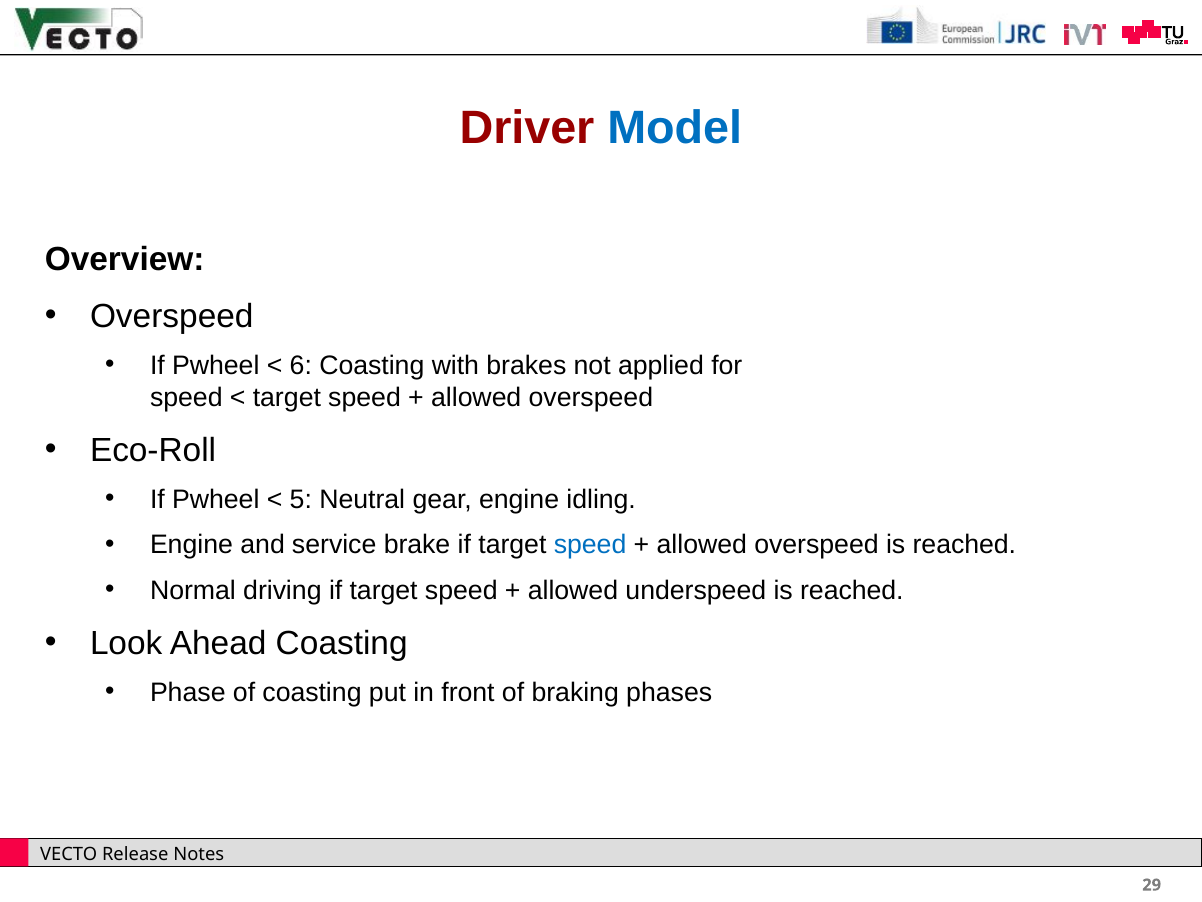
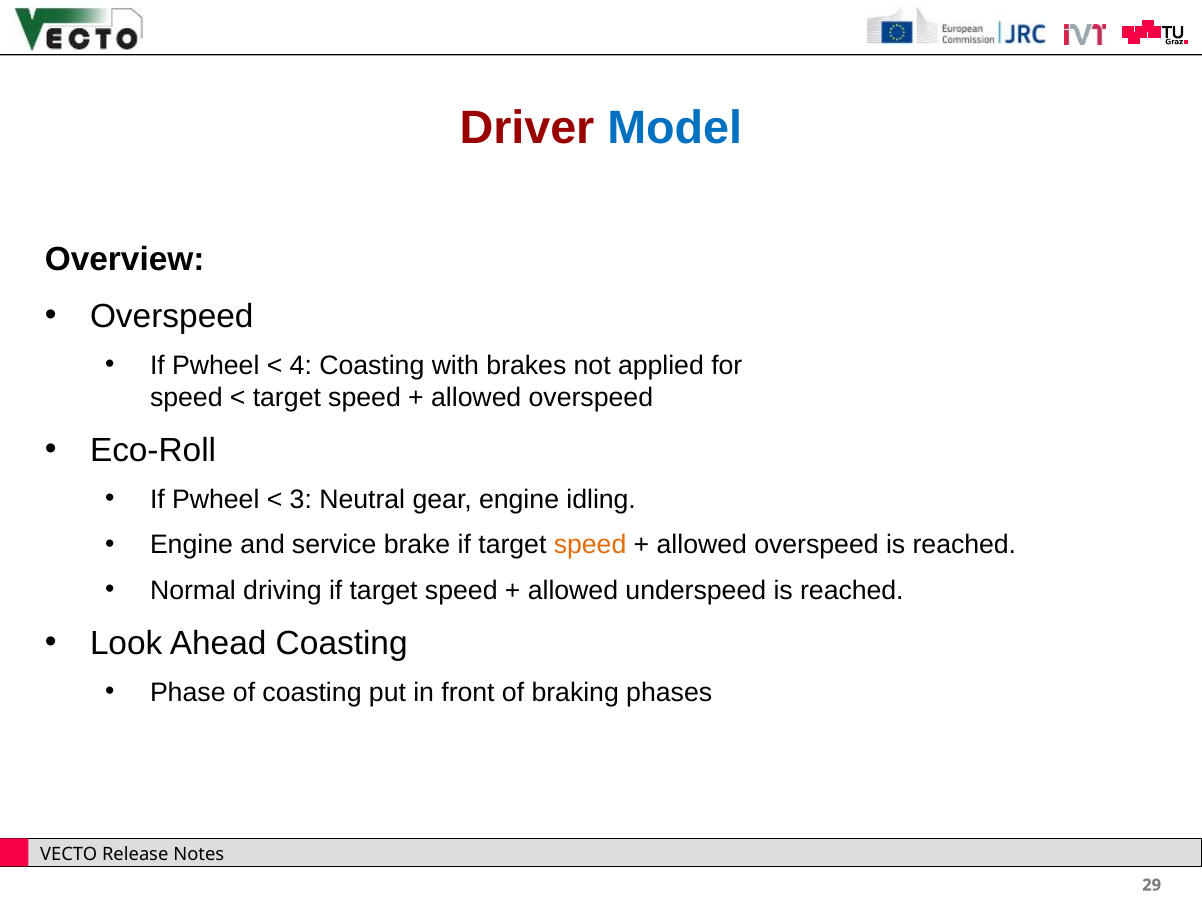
6: 6 -> 4
5: 5 -> 3
speed at (590, 545) colour: blue -> orange
